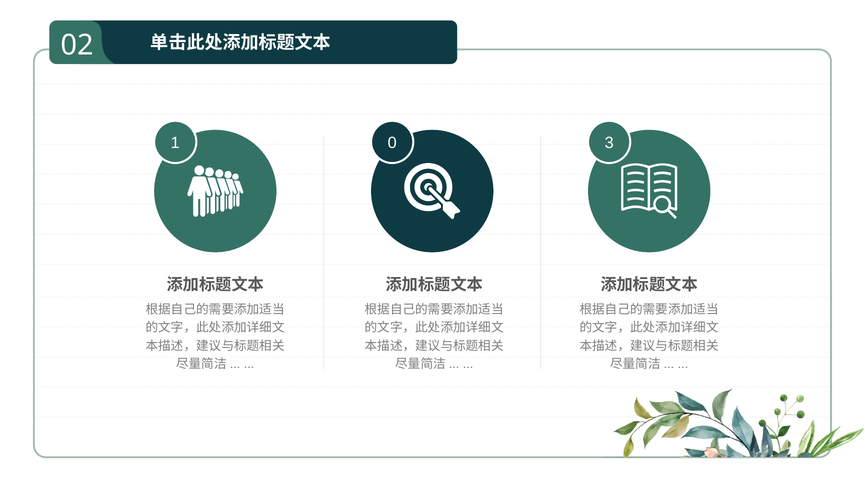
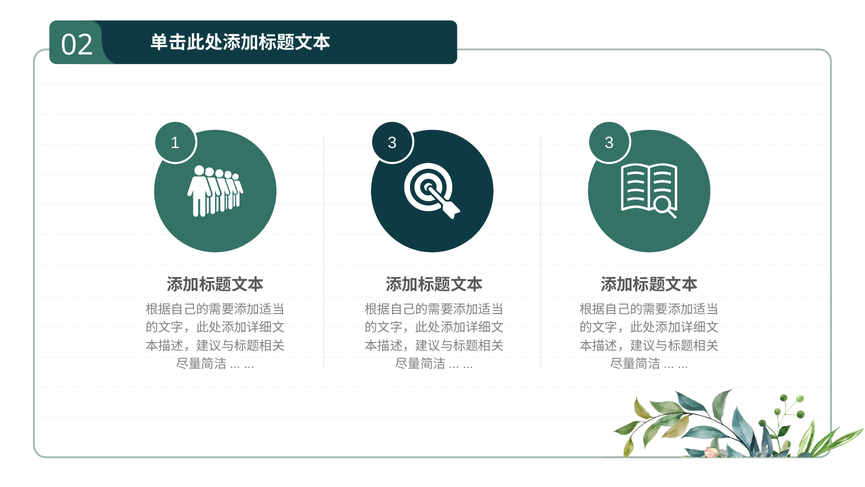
1 0: 0 -> 3
